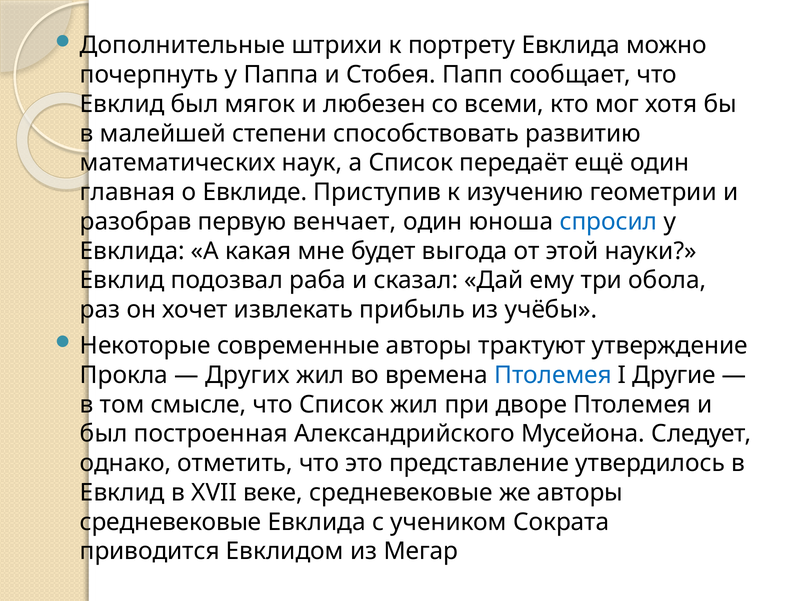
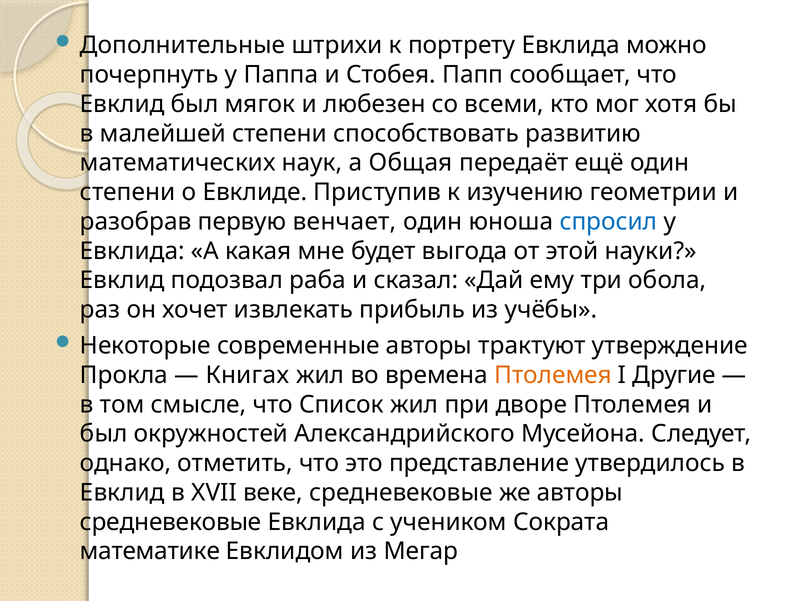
а Список: Список -> Общая
главная at (128, 192): главная -> степени
Других: Других -> Книгах
Птолемея at (553, 375) colour: blue -> orange
построенная: построенная -> окружностей
приводится: приводится -> математике
